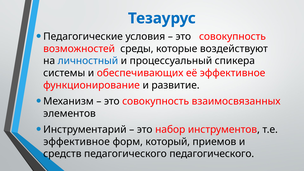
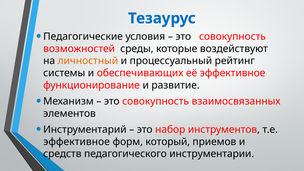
личностный colour: blue -> orange
спикера: спикера -> рейтинг
педагогического педагогического: педагогического -> инструментарии
